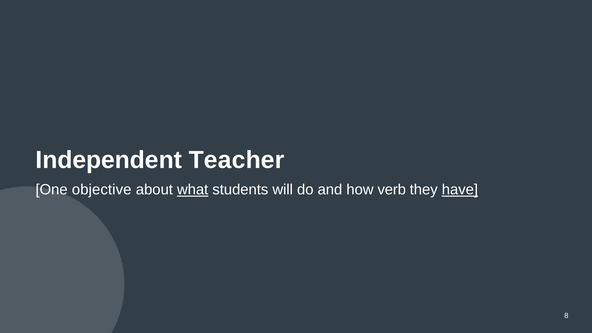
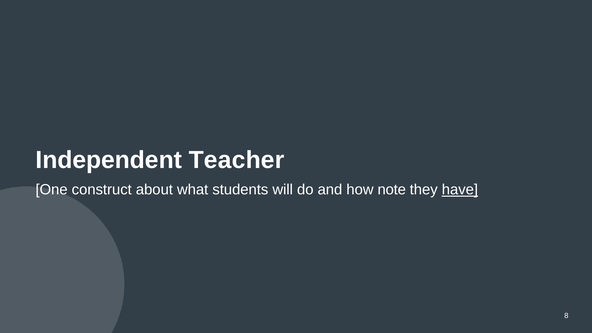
objective: objective -> construct
what underline: present -> none
verb: verb -> note
